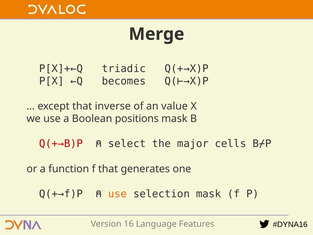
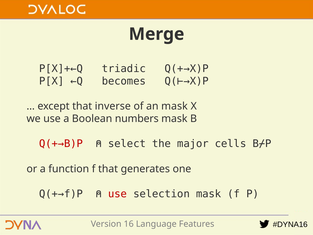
an value: value -> mask
positions: positions -> numbers
use at (118, 194) colour: orange -> red
